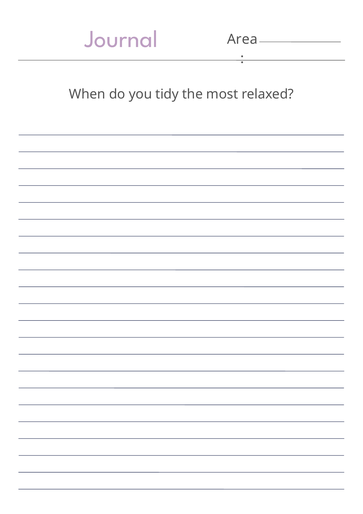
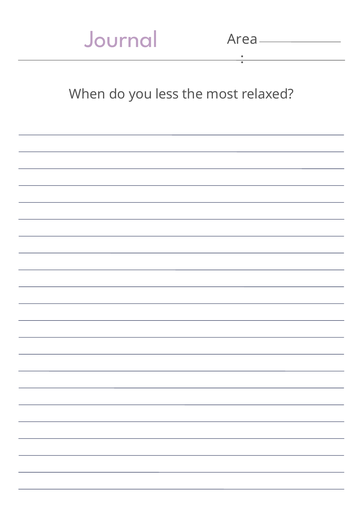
tidy: tidy -> less
